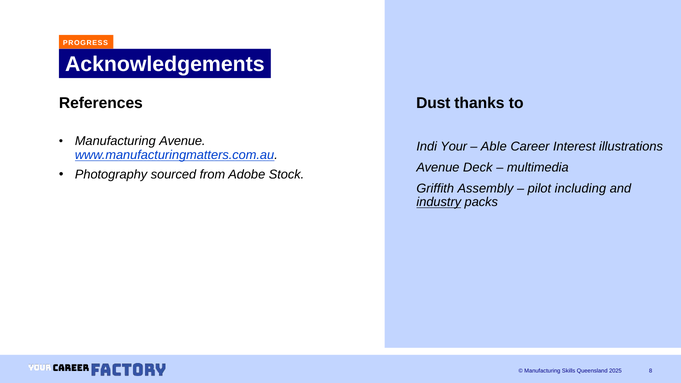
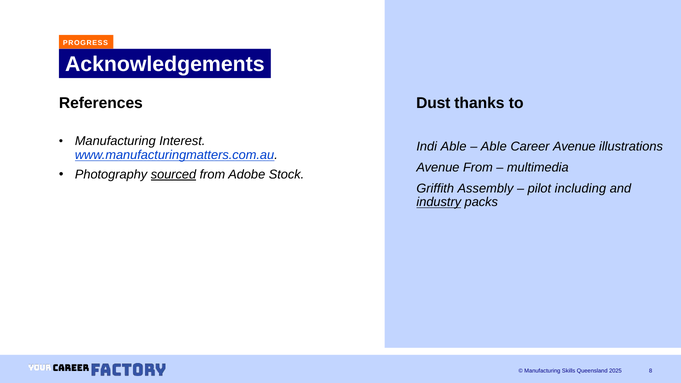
Manufacturing Avenue: Avenue -> Interest
Indi Your: Your -> Able
Career Interest: Interest -> Avenue
Avenue Deck: Deck -> From
sourced underline: none -> present
